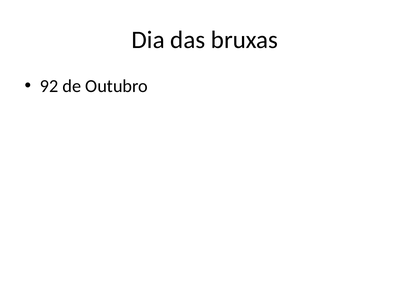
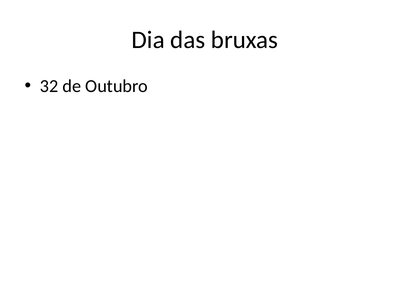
92: 92 -> 32
